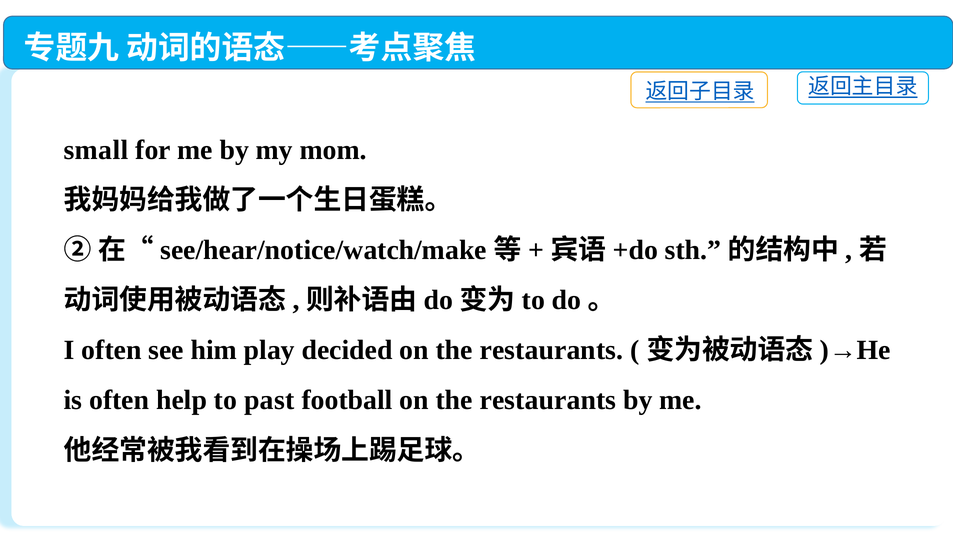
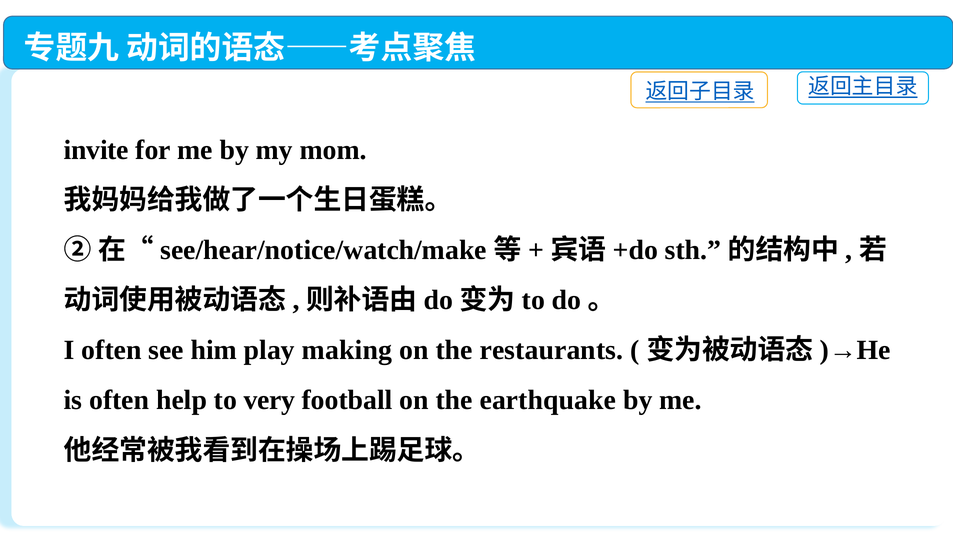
small: small -> invite
decided: decided -> making
past: past -> very
football on the restaurants: restaurants -> earthquake
